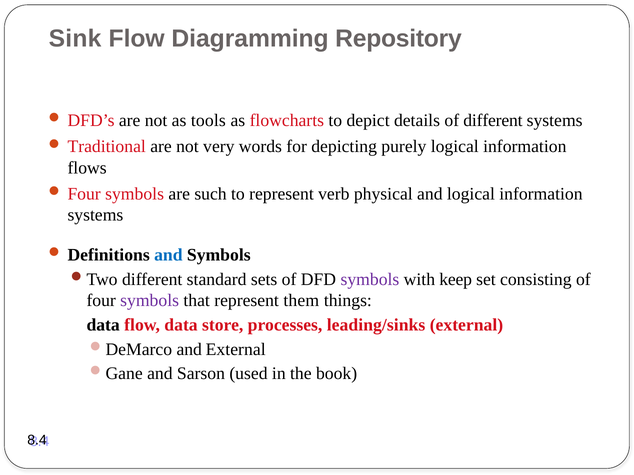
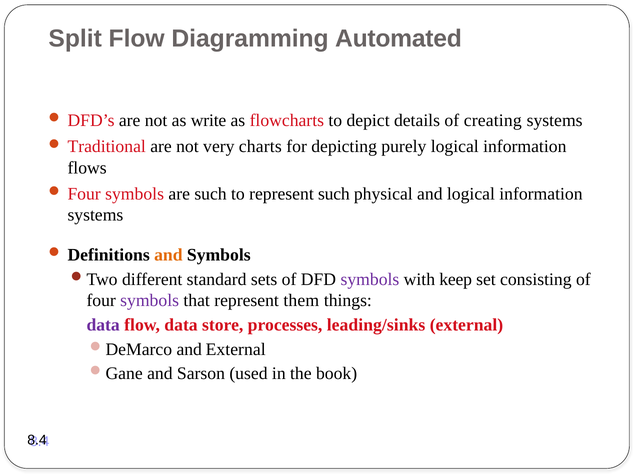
Sink: Sink -> Split
Repository: Repository -> Automated
tools: tools -> write
of different: different -> creating
words: words -> charts
represent verb: verb -> such
and at (168, 255) colour: blue -> orange
data at (103, 325) colour: black -> purple
